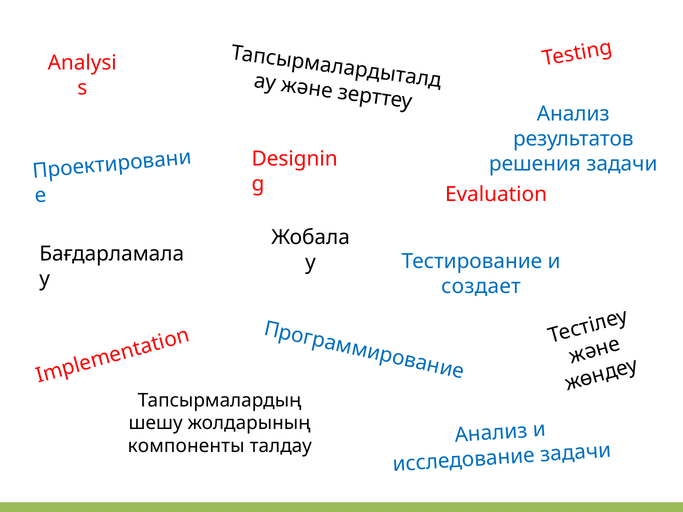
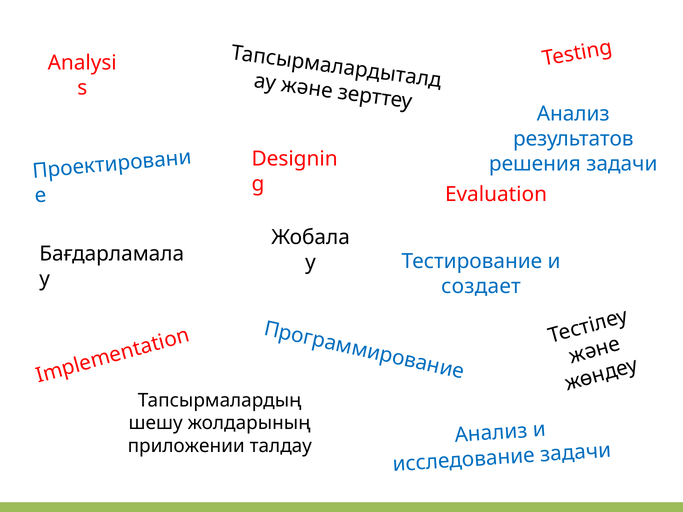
компоненты: компоненты -> приложении
